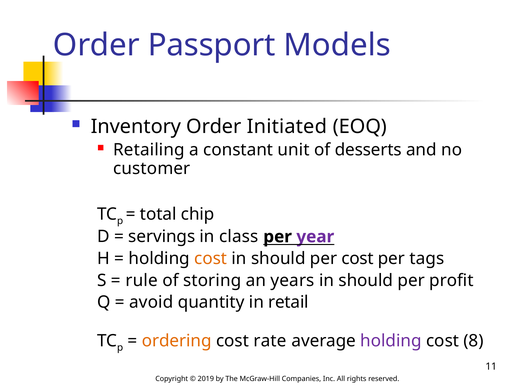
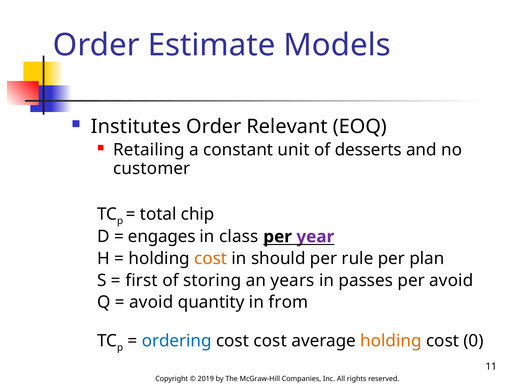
Passport: Passport -> Estimate
Inventory: Inventory -> Institutes
Initiated: Initiated -> Relevant
servings: servings -> engages
per cost: cost -> rule
tags: tags -> plan
rule: rule -> first
should at (366, 280): should -> passes
per profit: profit -> avoid
retail: retail -> from
ordering colour: orange -> blue
cost rate: rate -> cost
holding at (391, 341) colour: purple -> orange
8: 8 -> 0
